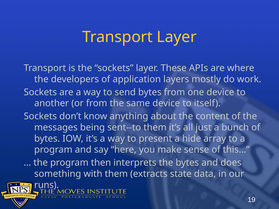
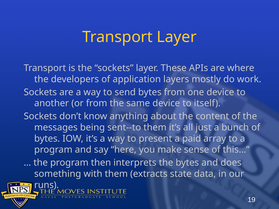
hide: hide -> paid
